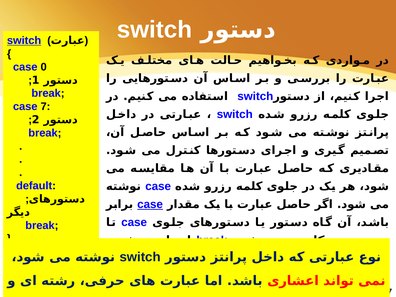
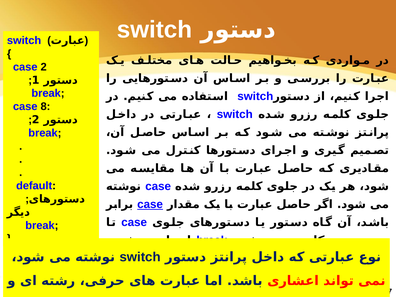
switch at (24, 41) underline: present -> none
case 0: 0 -> 2
7: 7 -> 8
